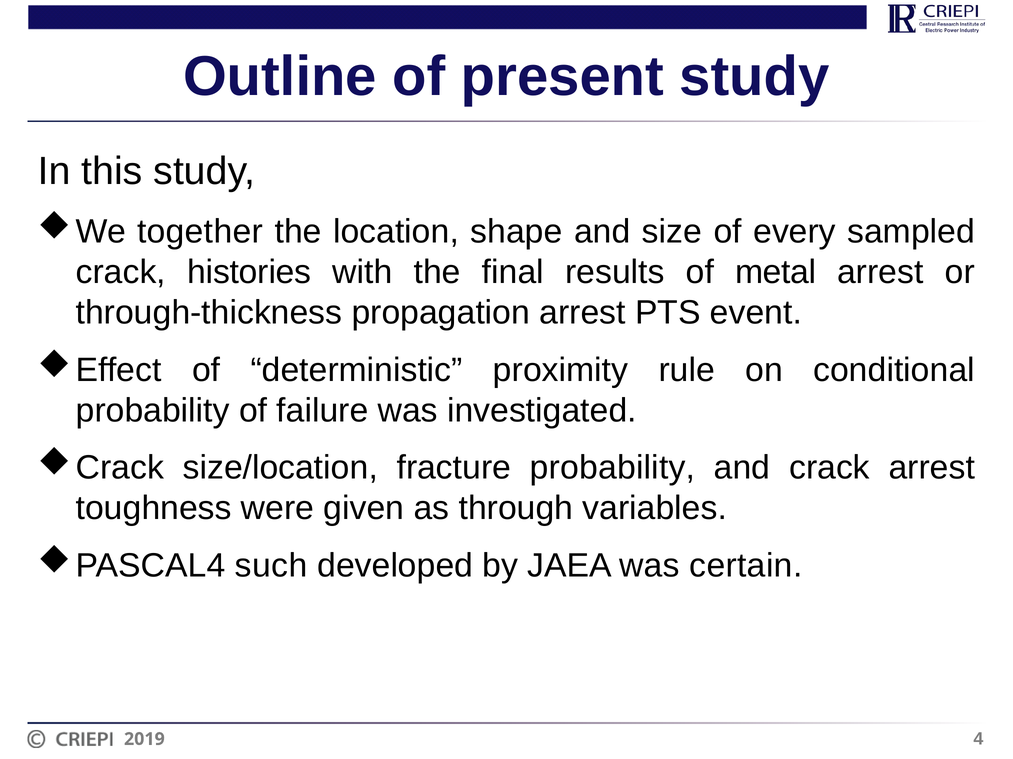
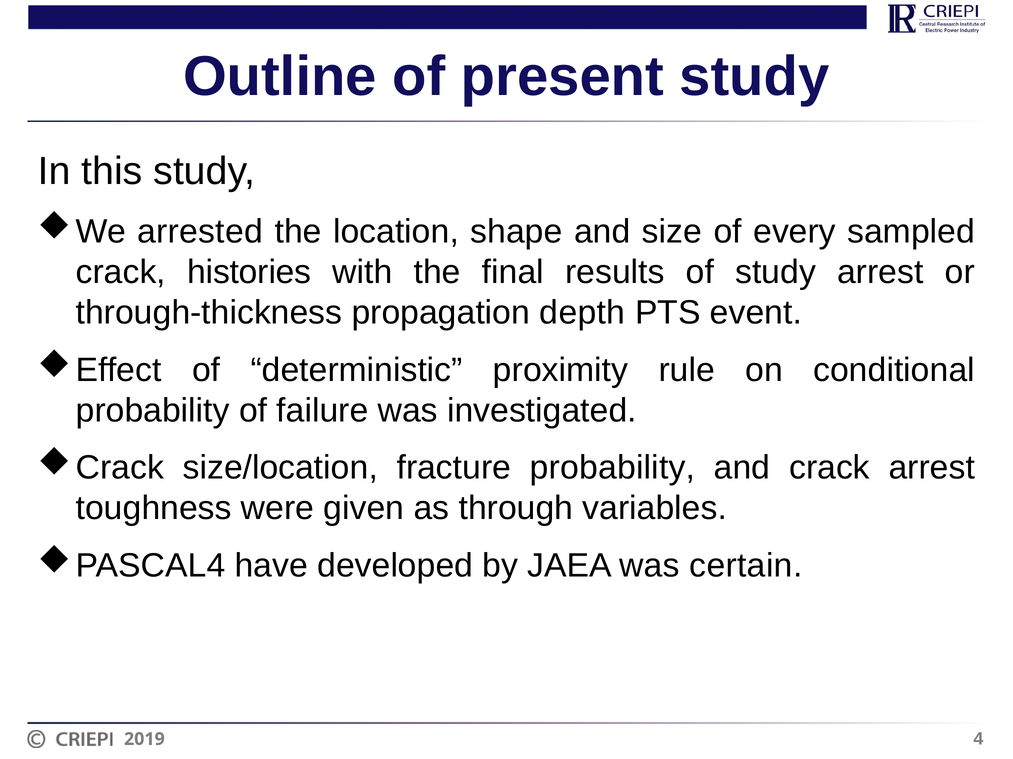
together: together -> arrested
of metal: metal -> study
propagation arrest: arrest -> depth
such: such -> have
